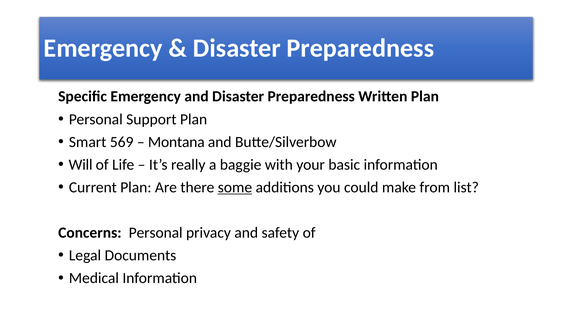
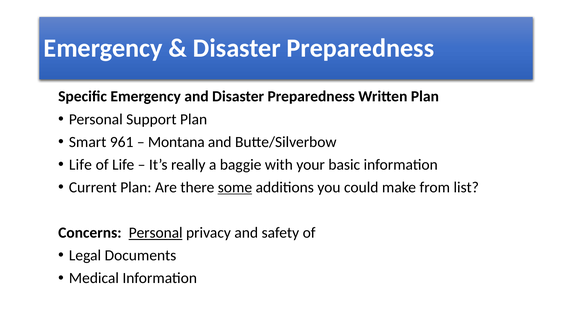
569: 569 -> 961
Will at (81, 165): Will -> Life
Personal at (156, 233) underline: none -> present
